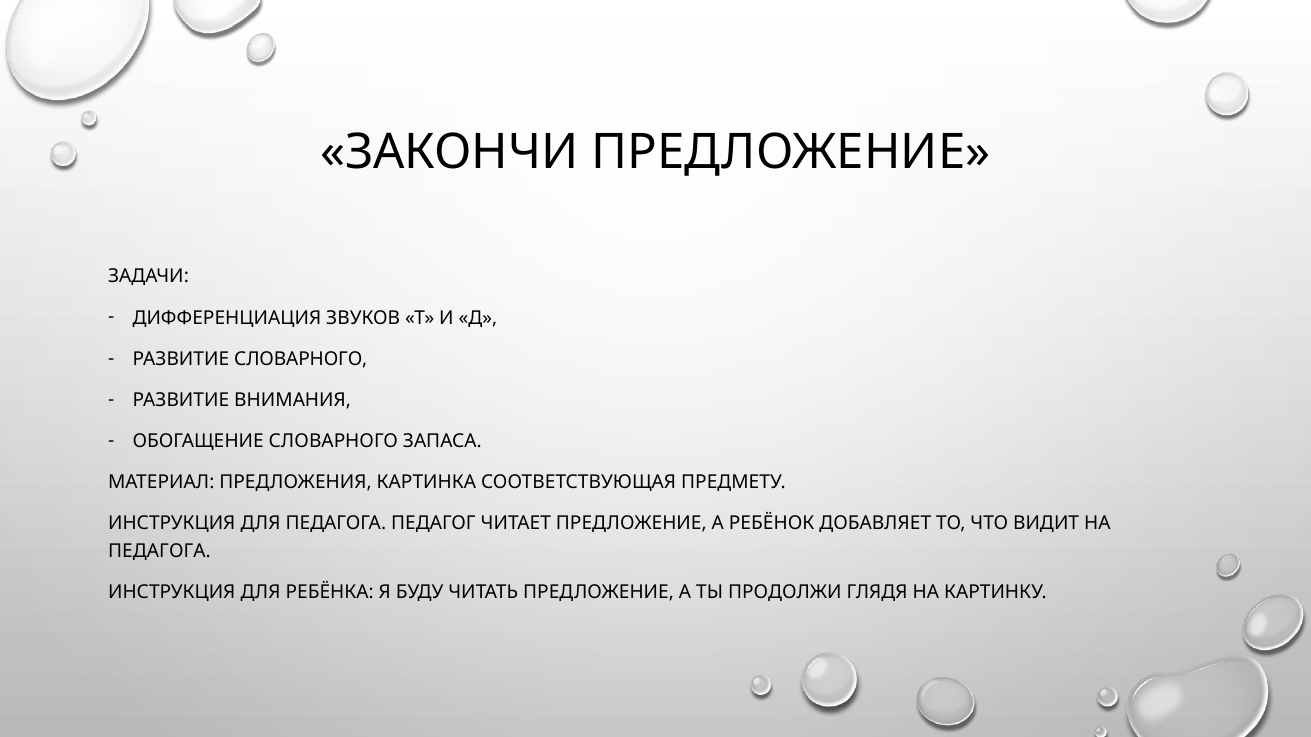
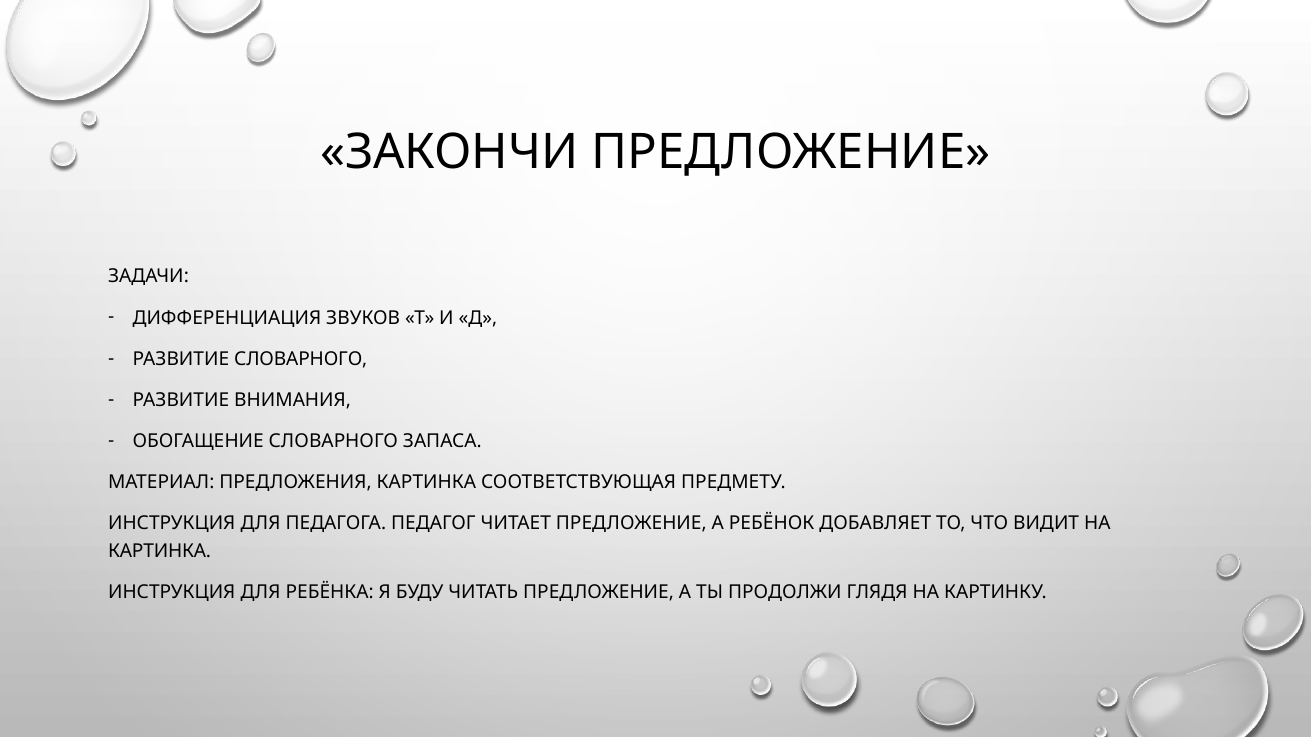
ПЕДАГОГА at (159, 551): ПЕДАГОГА -> КАРТИНКА
